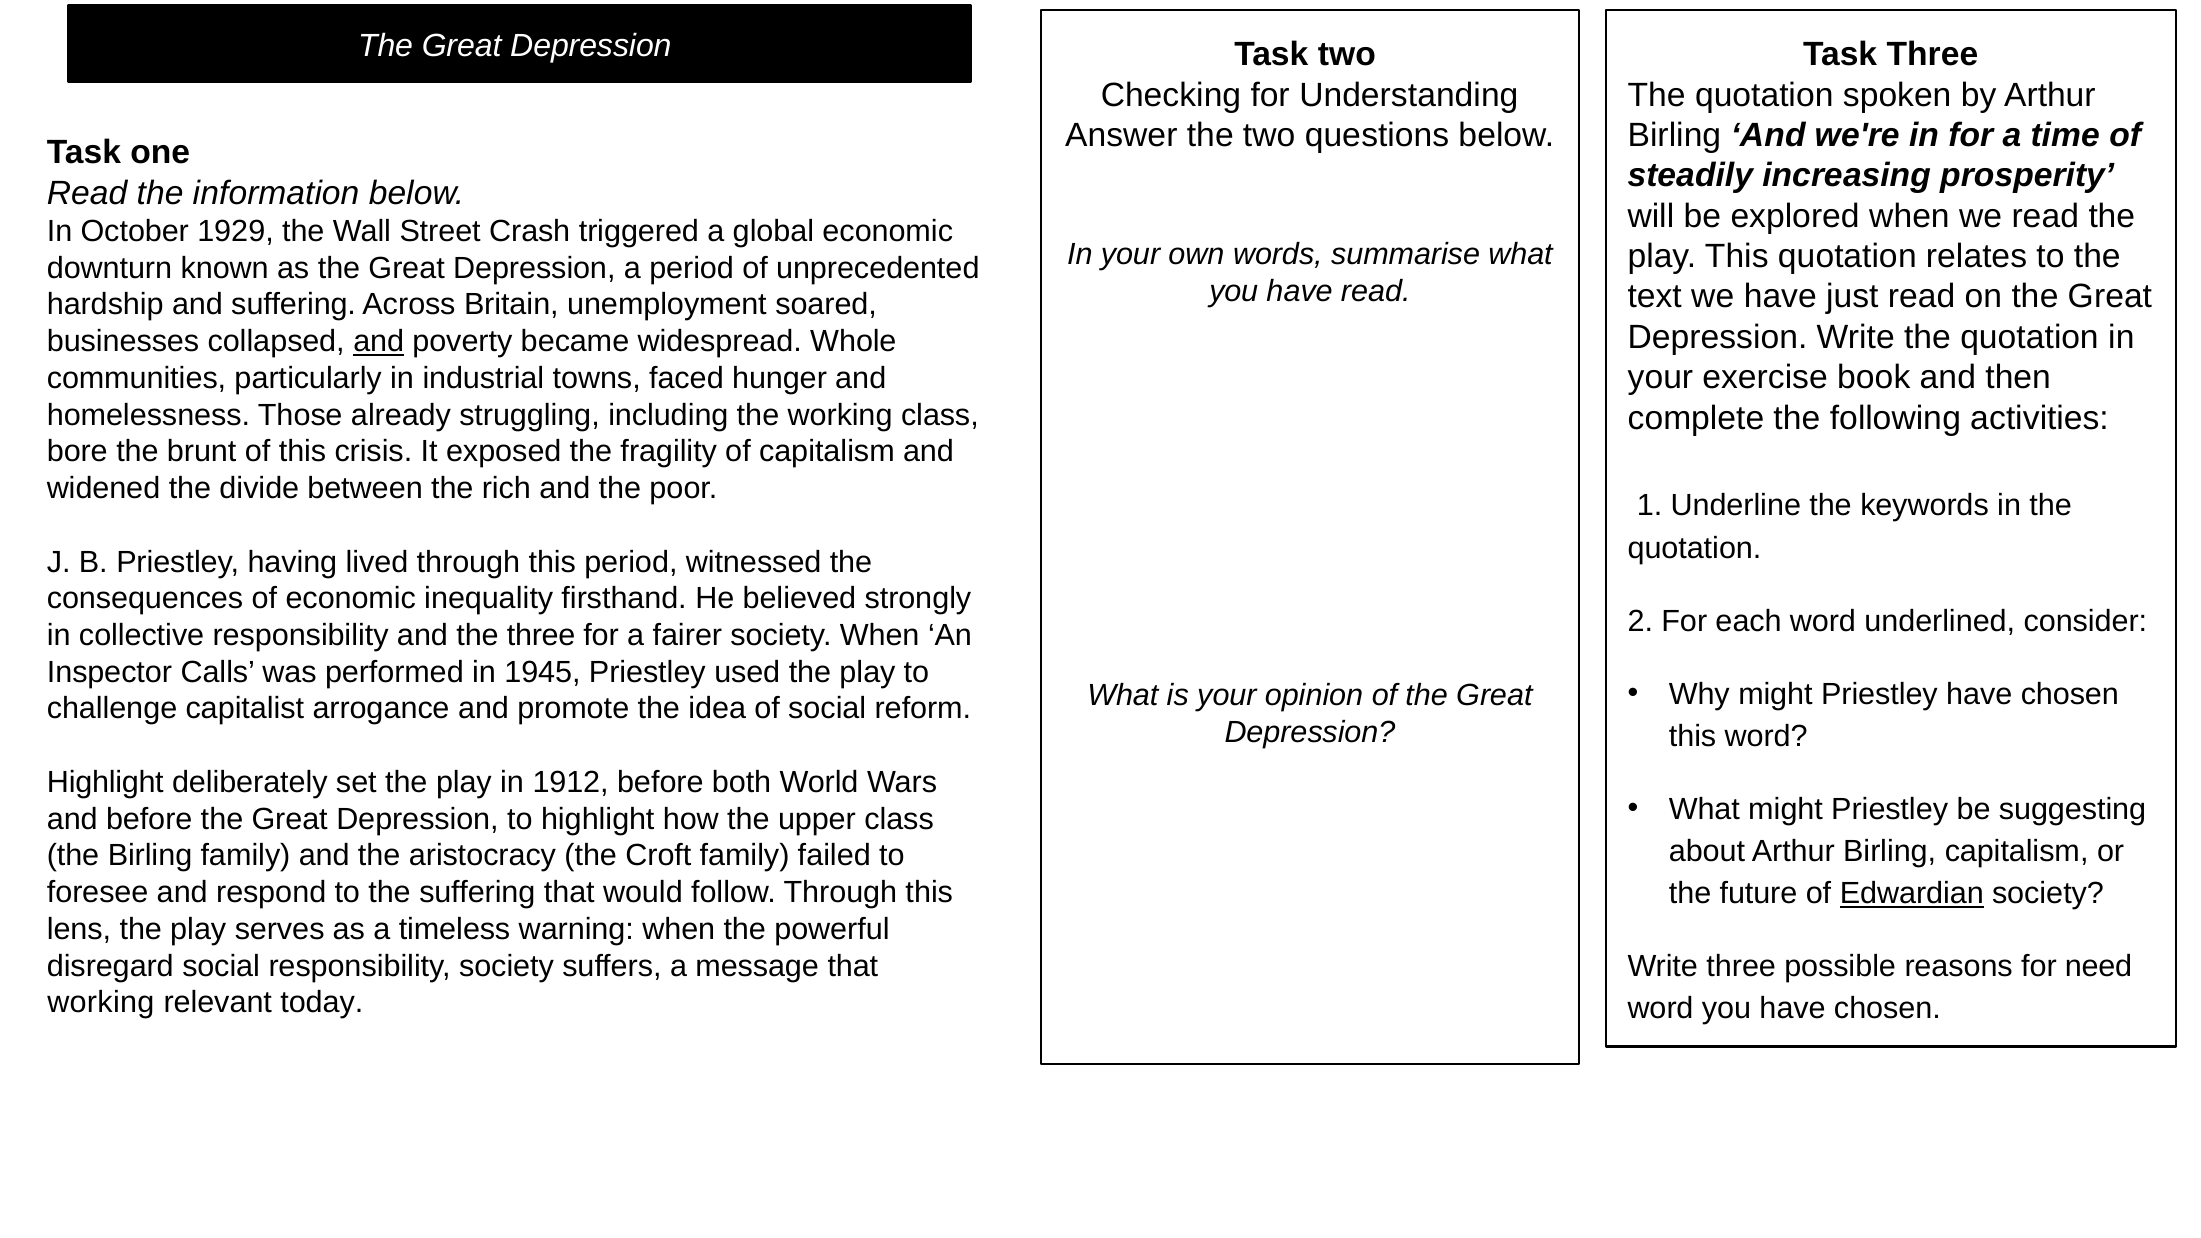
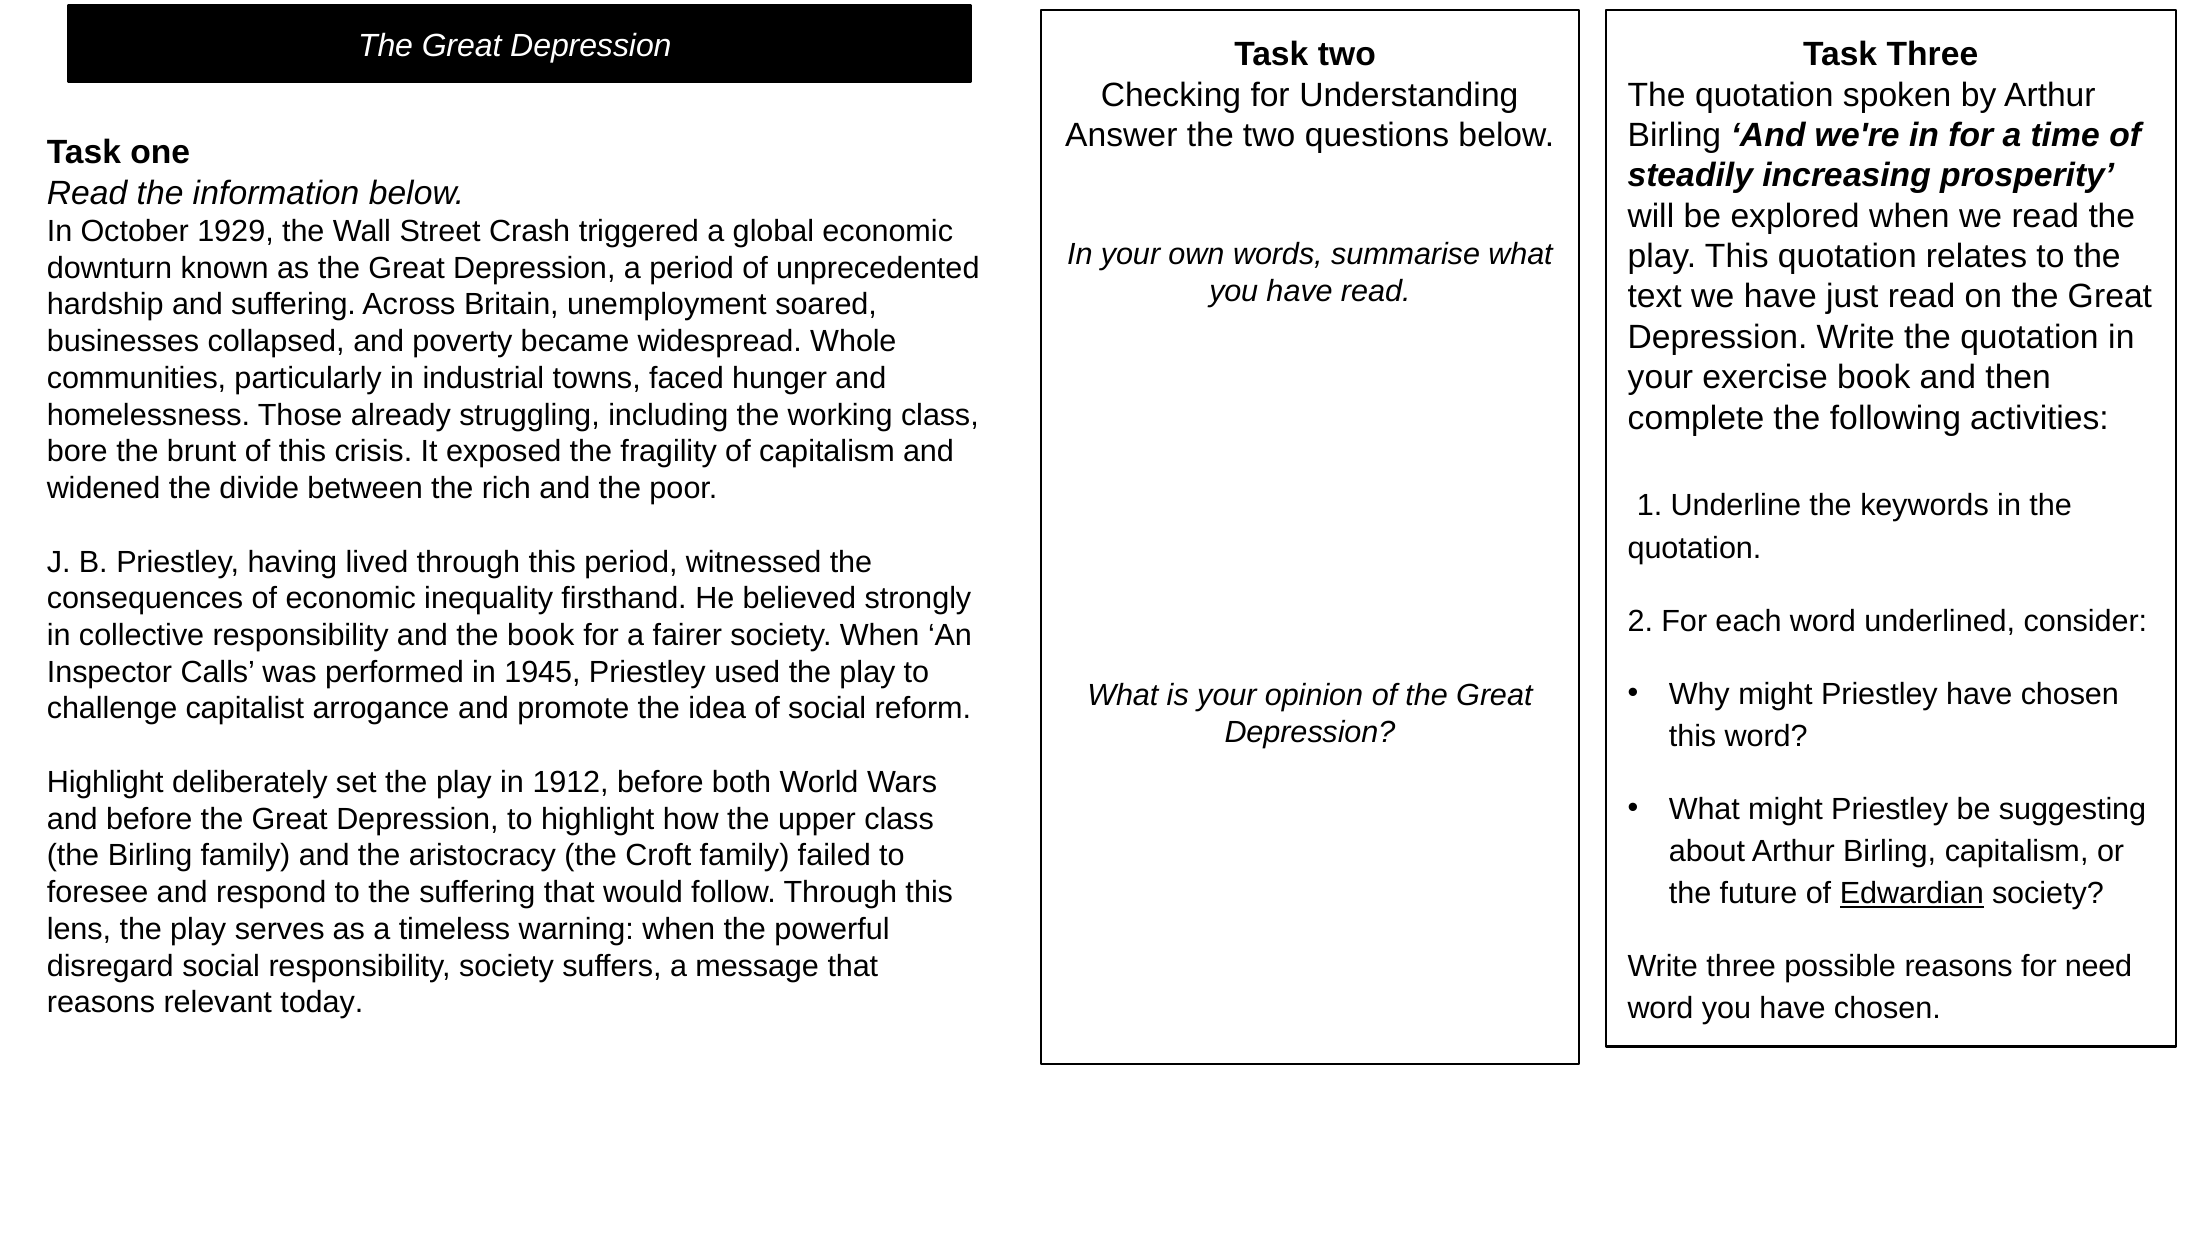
and at (379, 342) underline: present -> none
the three: three -> book
working at (101, 1003): working -> reasons
